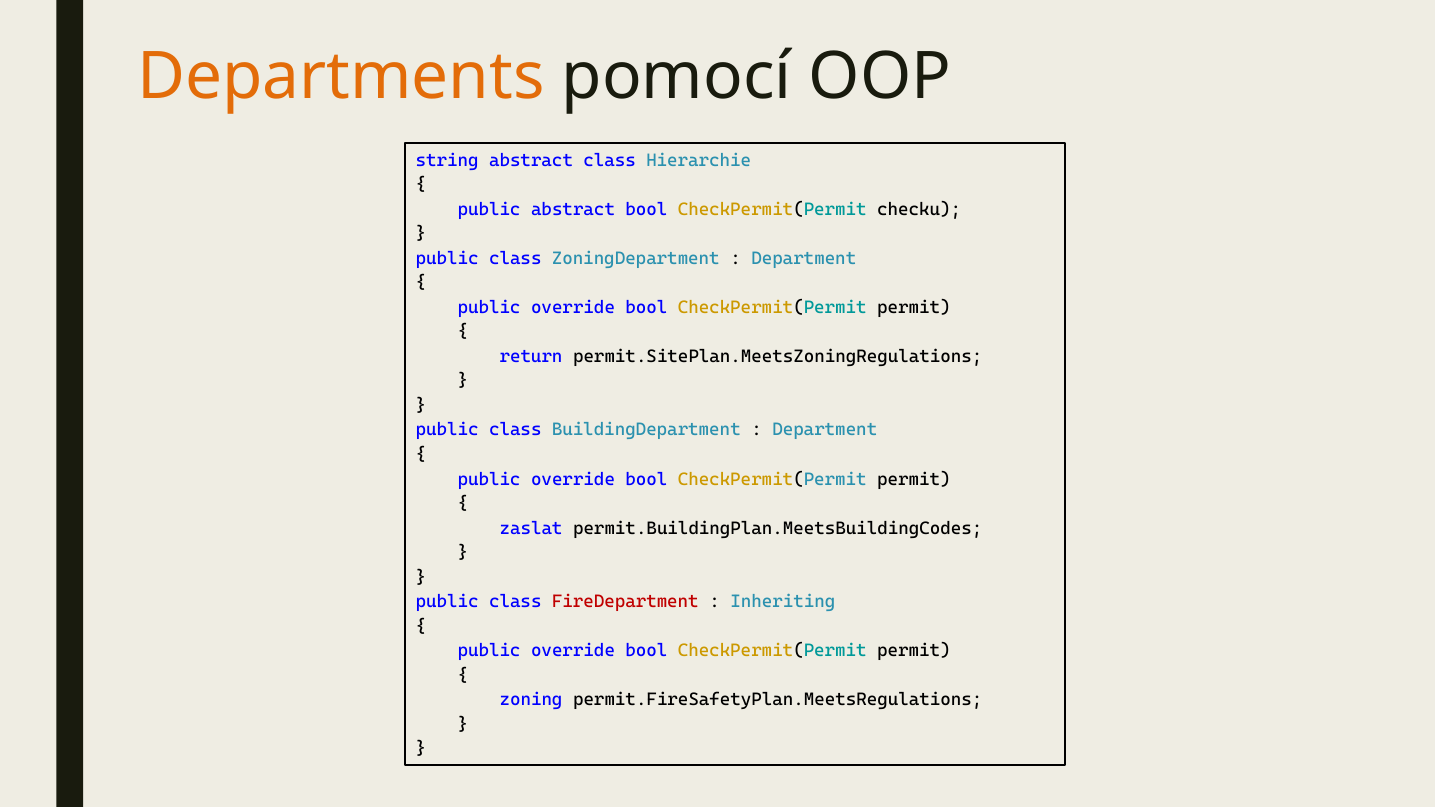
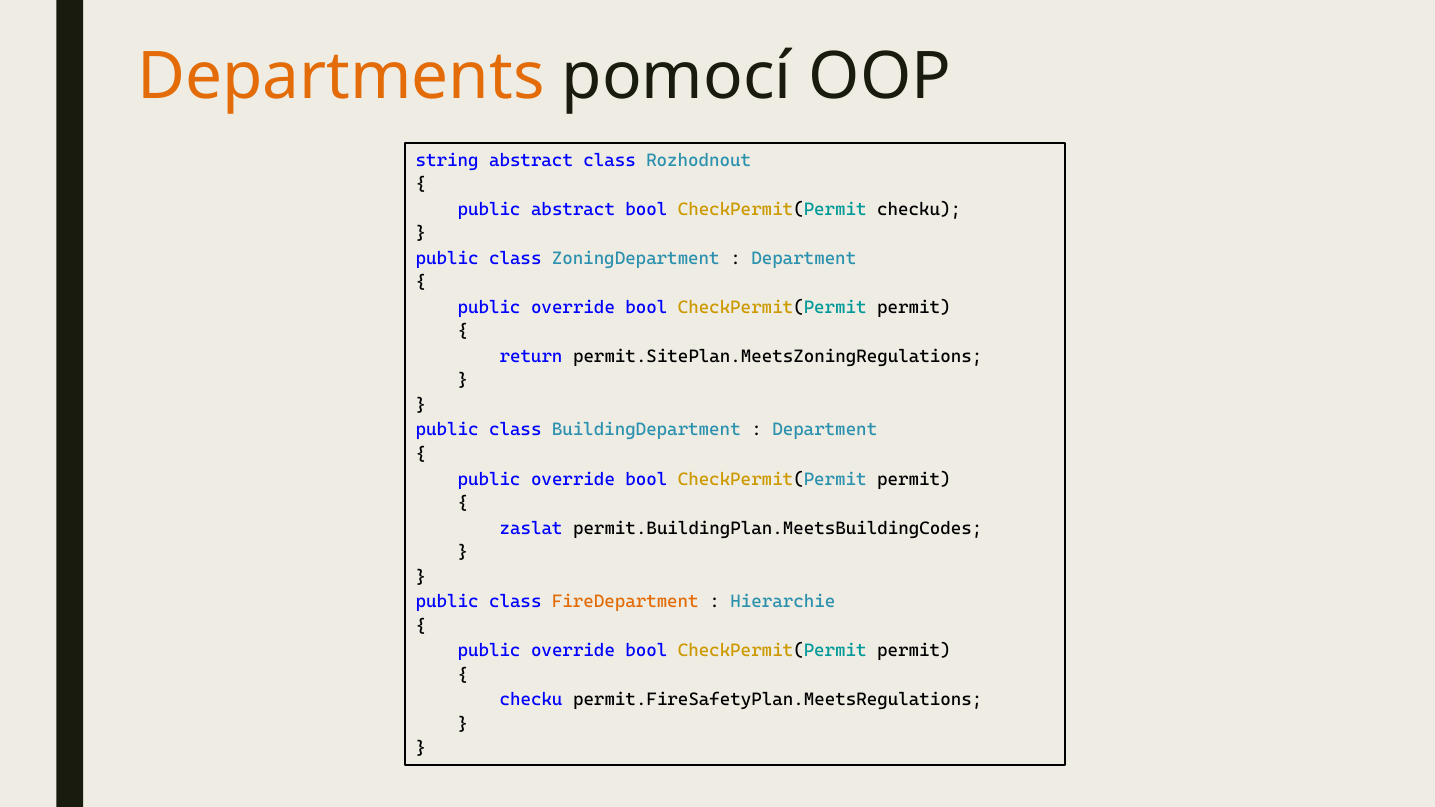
Hierarchie: Hierarchie -> Rozhodnout
FireDepartment colour: red -> orange
Inheriting: Inheriting -> Hierarchie
zoning at (531, 700): zoning -> checku
